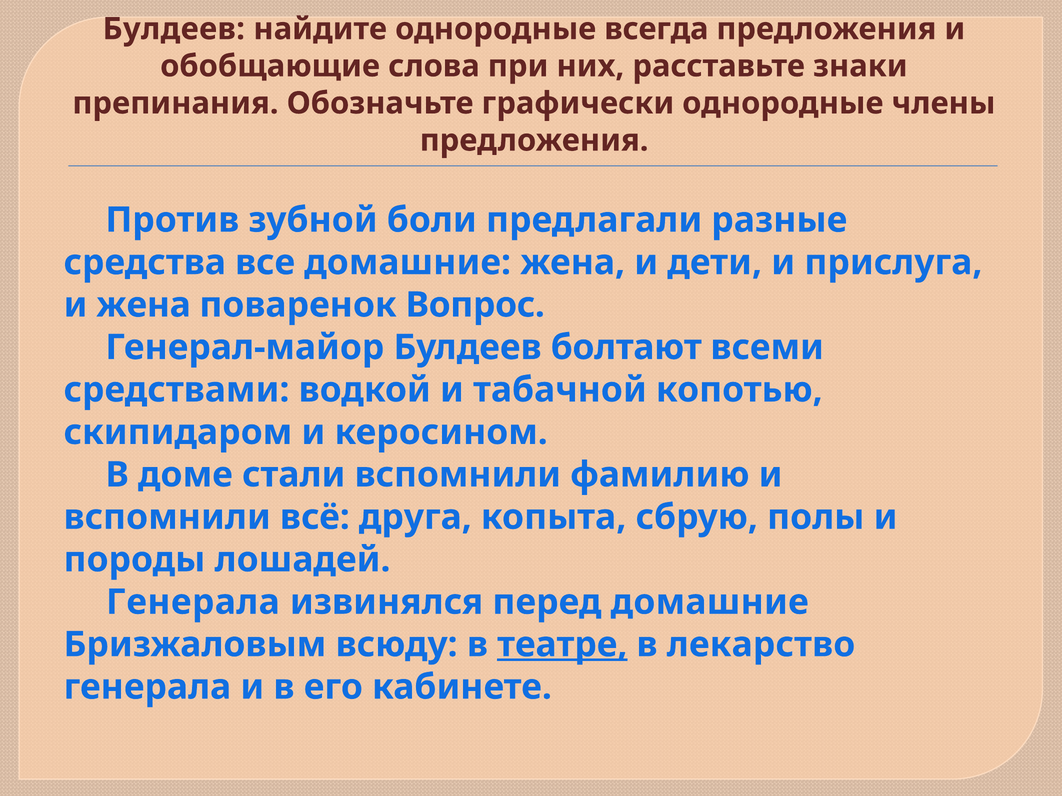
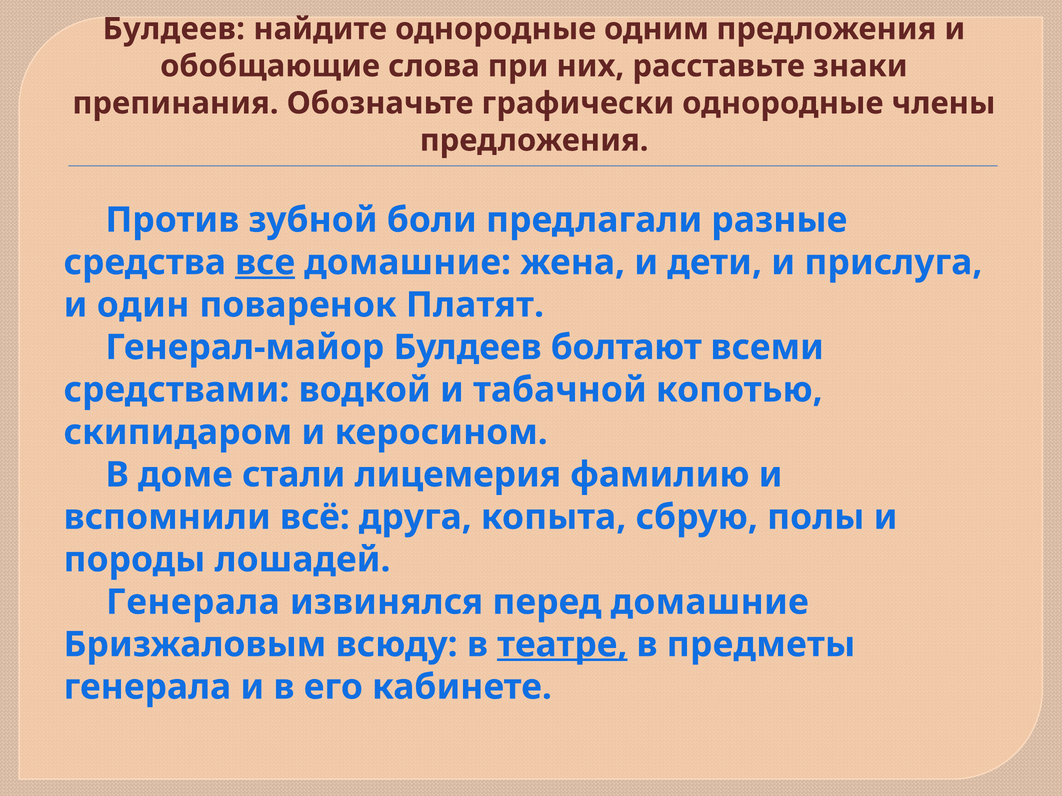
всегда: всегда -> одним
все underline: none -> present
и жена: жена -> один
Вопрос: Вопрос -> Платят
стали вспомнили: вспомнили -> лицемерия
лекарство: лекарство -> предметы
